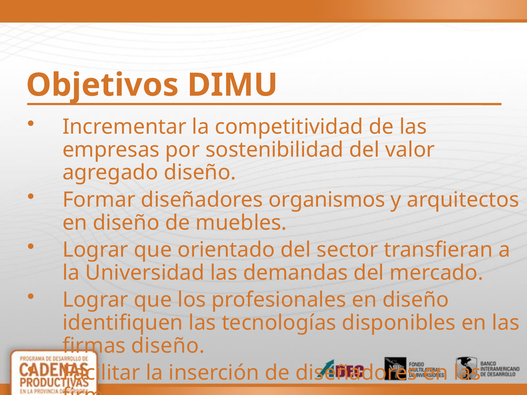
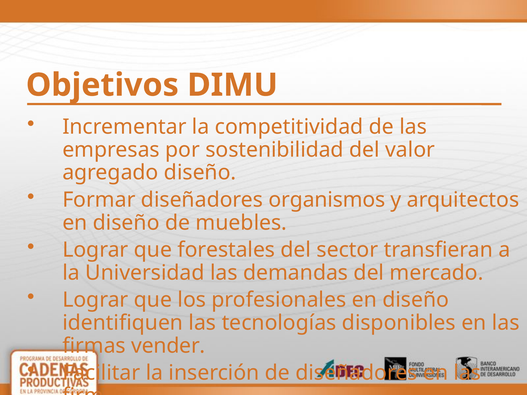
orientado: orientado -> forestales
firmas diseño: diseño -> vender
